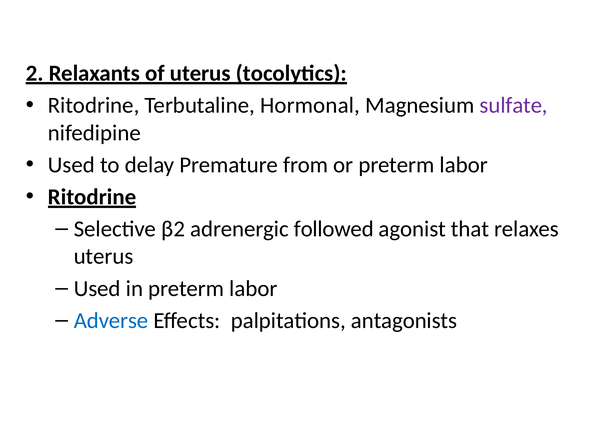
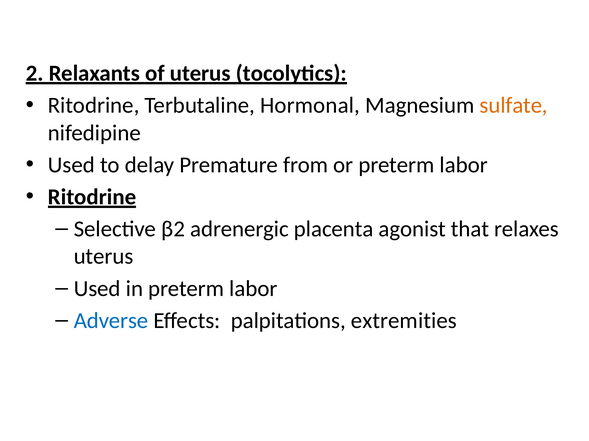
sulfate colour: purple -> orange
followed: followed -> placenta
antagonists: antagonists -> extremities
